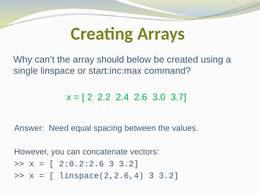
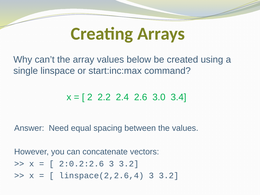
array should: should -> values
3.7: 3.7 -> 3.4
